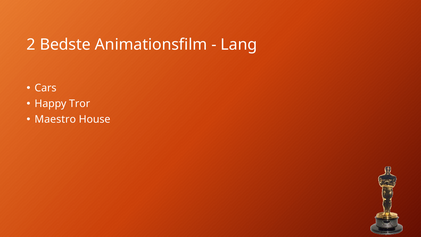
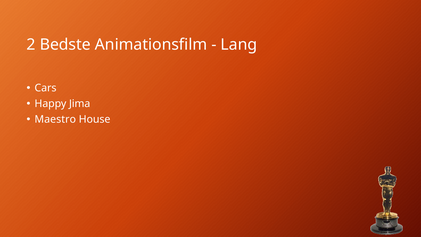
Tror: Tror -> Jima
